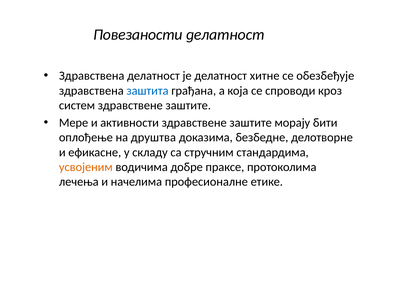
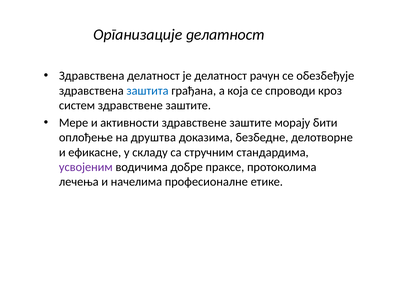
Повезаности: Повезаности -> Организације
хитне: хитне -> рачун
усвојеним colour: orange -> purple
